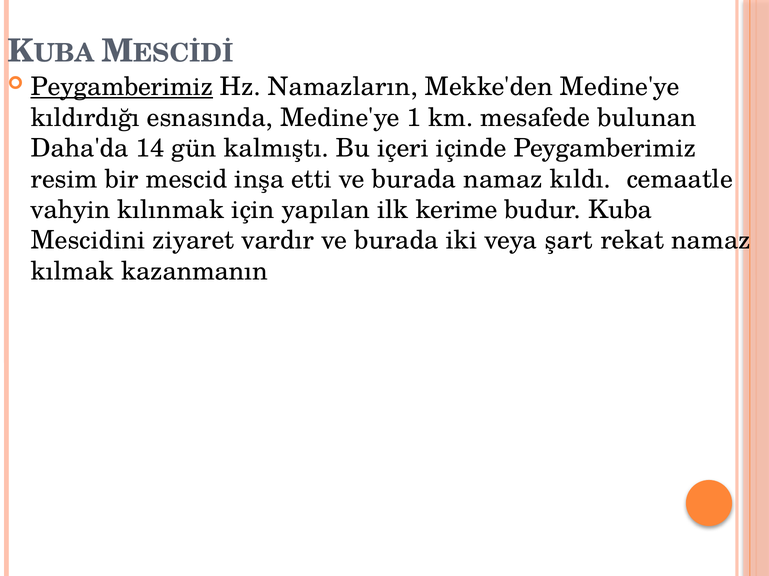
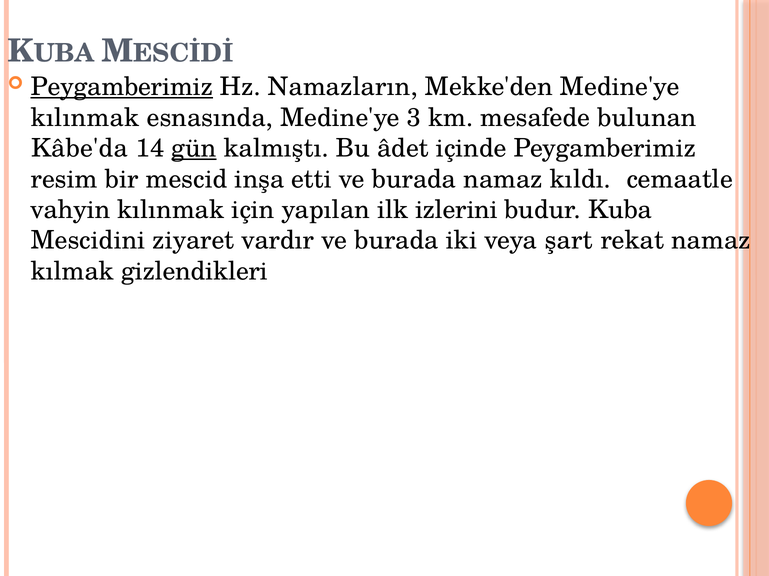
kıldırdığı at (85, 118): kıldırdığı -> kılınmak
1: 1 -> 3
Daha'da: Daha'da -> Kâbe'da
gün underline: none -> present
içeri: içeri -> âdet
kerime: kerime -> izlerini
kazanmanın: kazanmanın -> gizlendikleri
